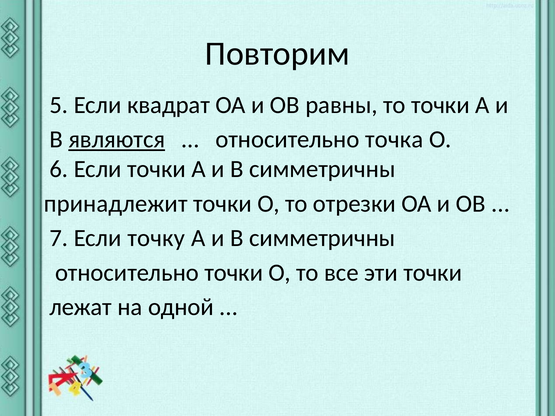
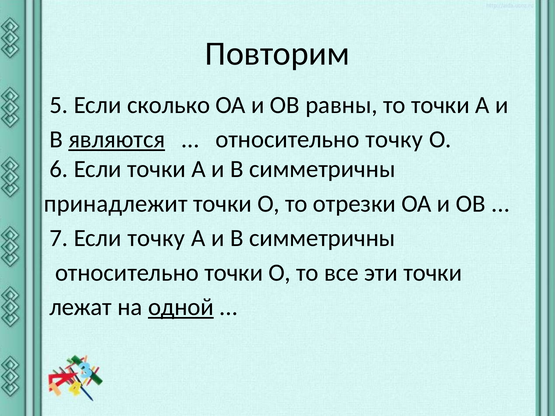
квадрат: квадрат -> сколько
относительно точка: точка -> точку
одной underline: none -> present
